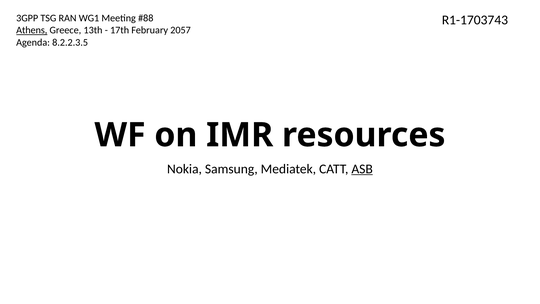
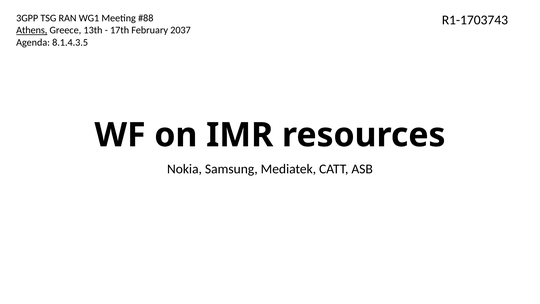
2057: 2057 -> 2037
8.2.2.3.5: 8.2.2.3.5 -> 8.1.4.3.5
ASB underline: present -> none
